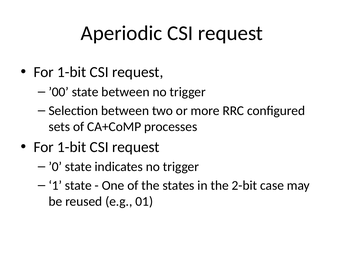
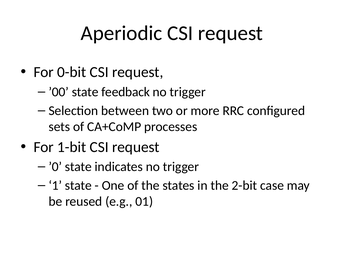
1-bit at (72, 72): 1-bit -> 0-bit
state between: between -> feedback
